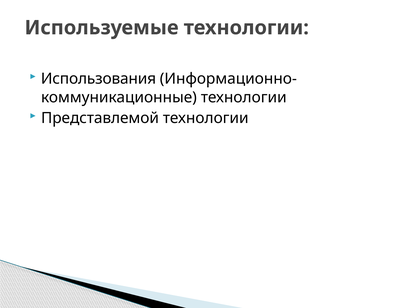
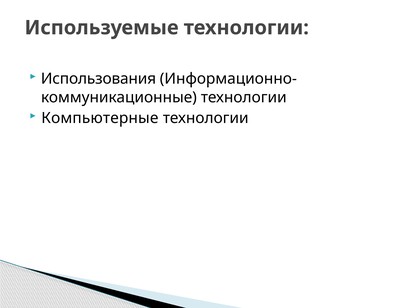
Представлемой: Представлемой -> Компьютерные
